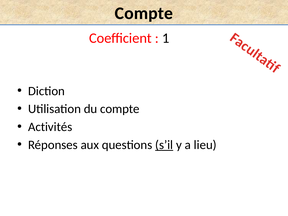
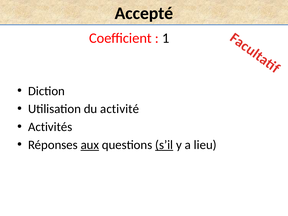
Compte at (144, 13): Compte -> Accepté
du compte: compte -> activité
aux underline: none -> present
